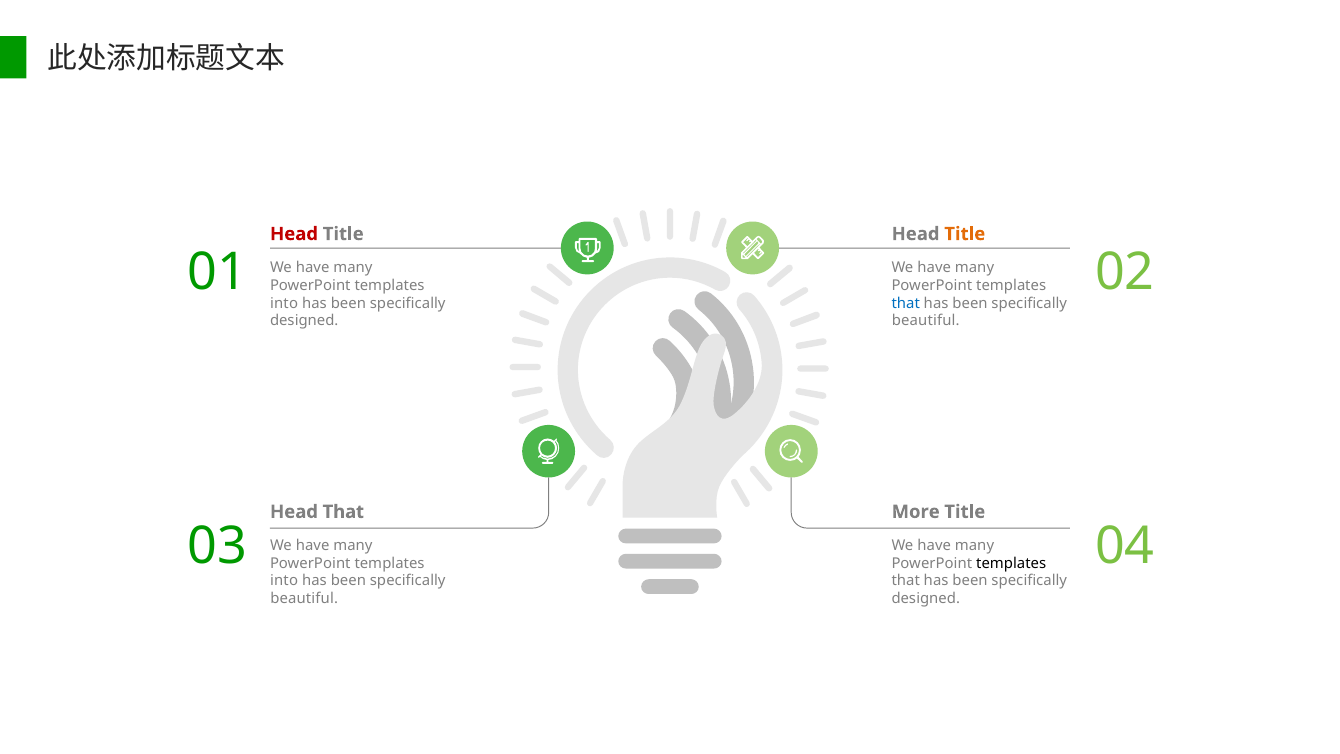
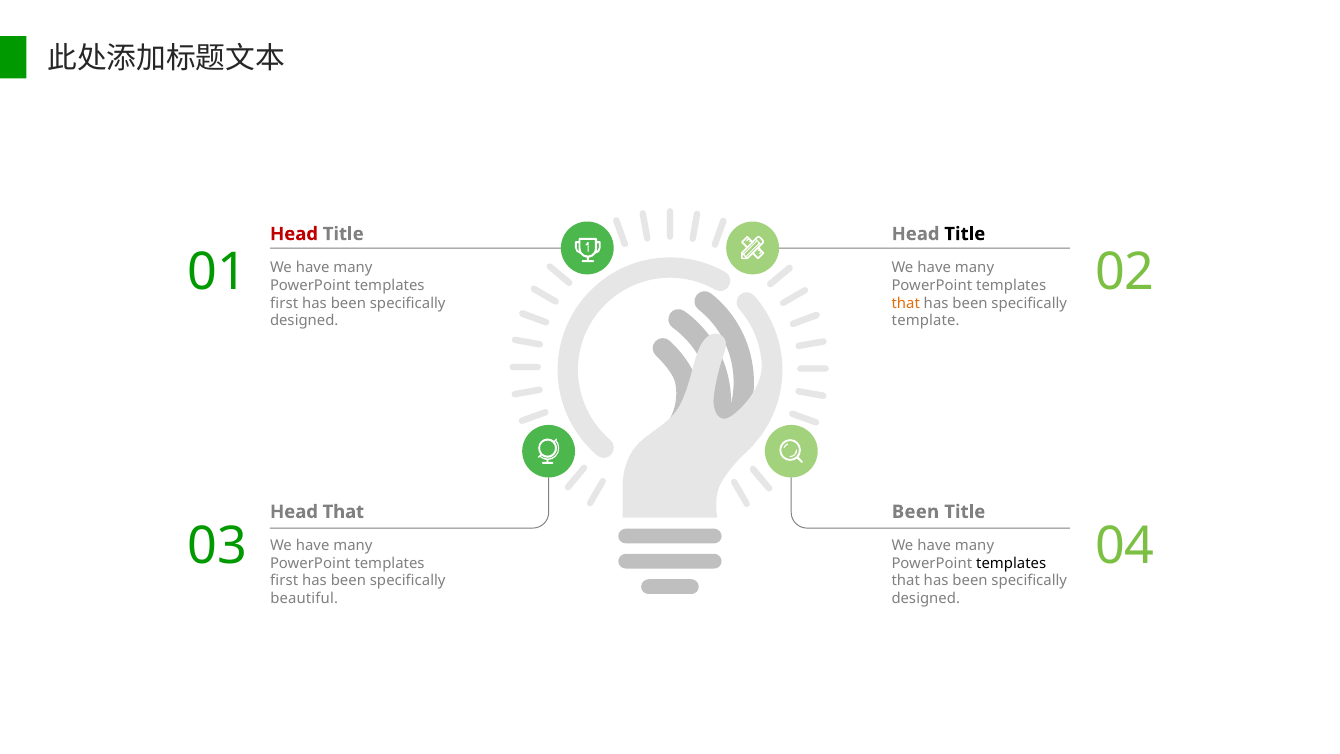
Title at (965, 234) colour: orange -> black
into at (284, 303): into -> first
that at (906, 303) colour: blue -> orange
beautiful at (926, 321): beautiful -> template
More at (916, 511): More -> Been
into at (284, 581): into -> first
